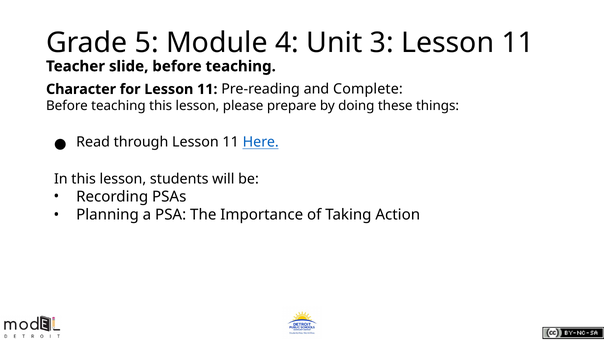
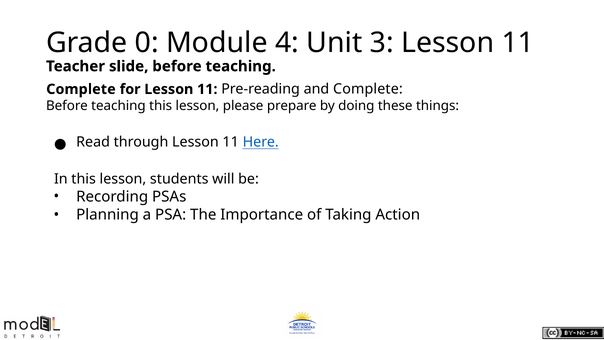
5: 5 -> 0
Character at (81, 89): Character -> Complete
